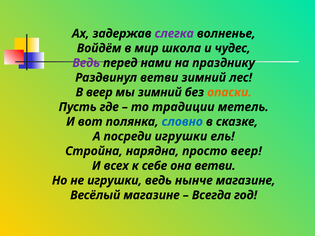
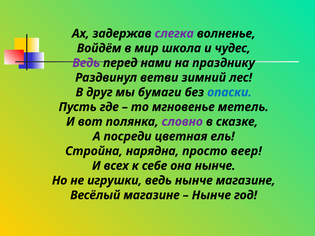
В веер: веер -> друг
мы зимний: зимний -> бумаги
опаски colour: orange -> blue
традиции: традиции -> мгновенье
словно colour: blue -> purple
посреди игрушки: игрушки -> цветная
она ветви: ветви -> нынче
Всегда at (211, 195): Всегда -> Нынче
